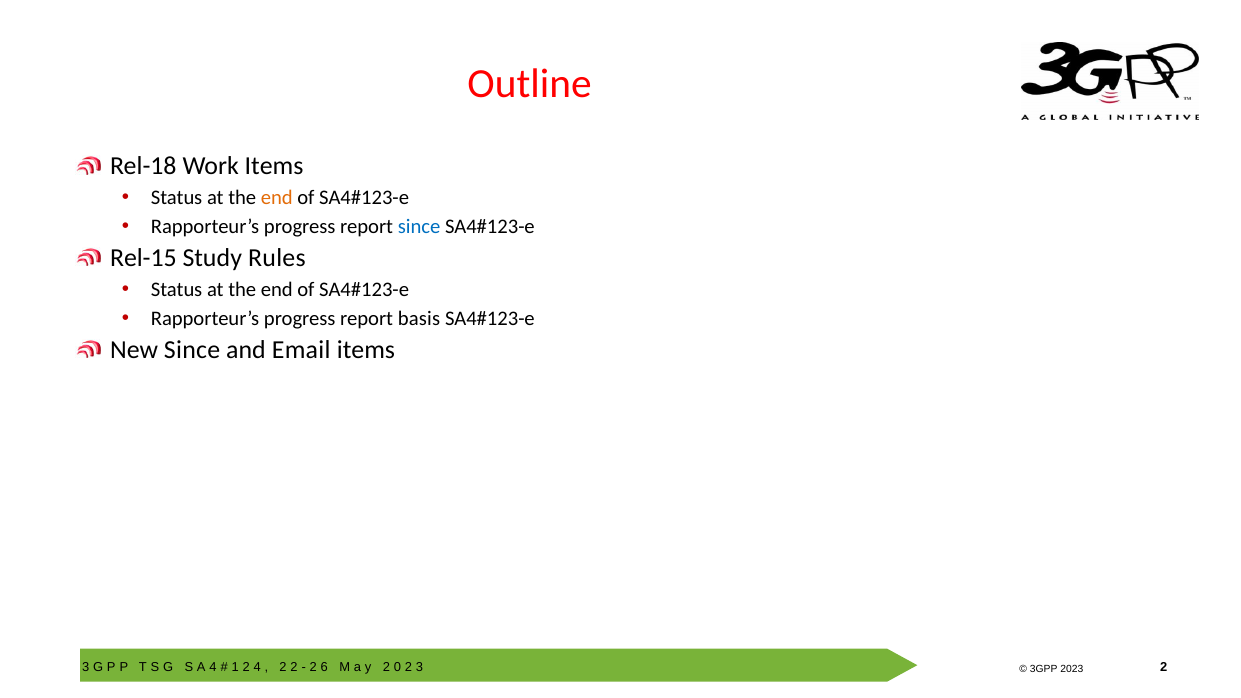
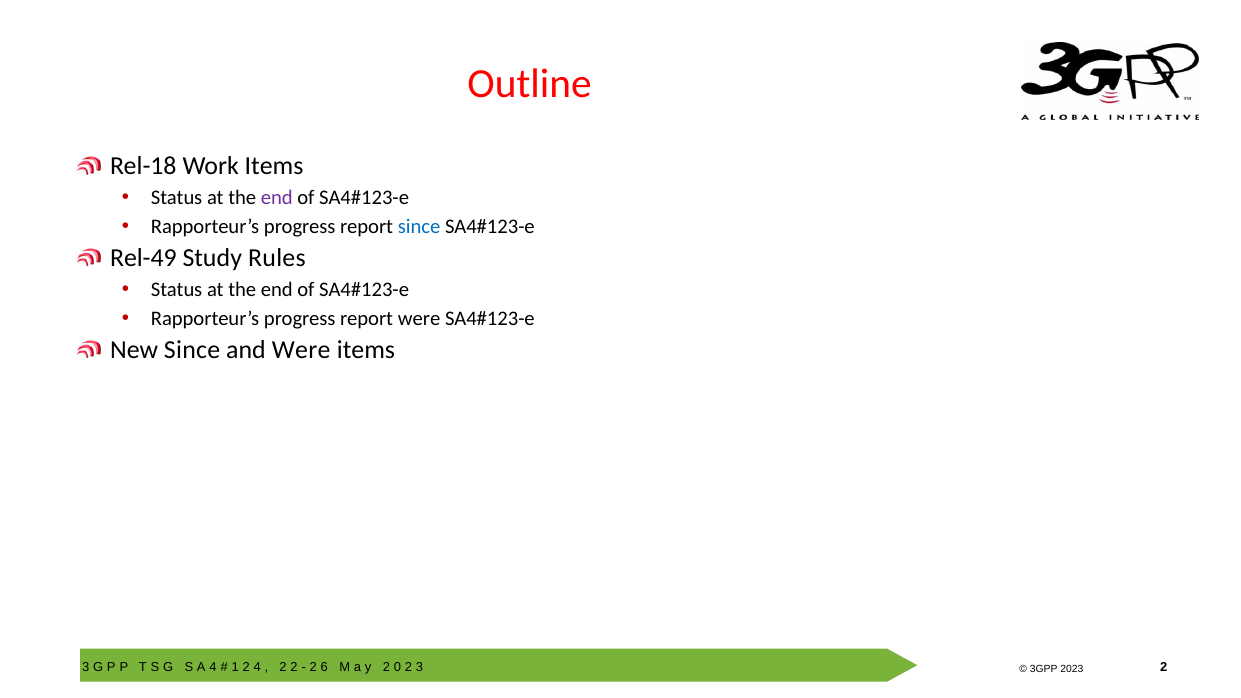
end at (277, 198) colour: orange -> purple
Rel-15: Rel-15 -> Rel-49
report basis: basis -> were
and Email: Email -> Were
